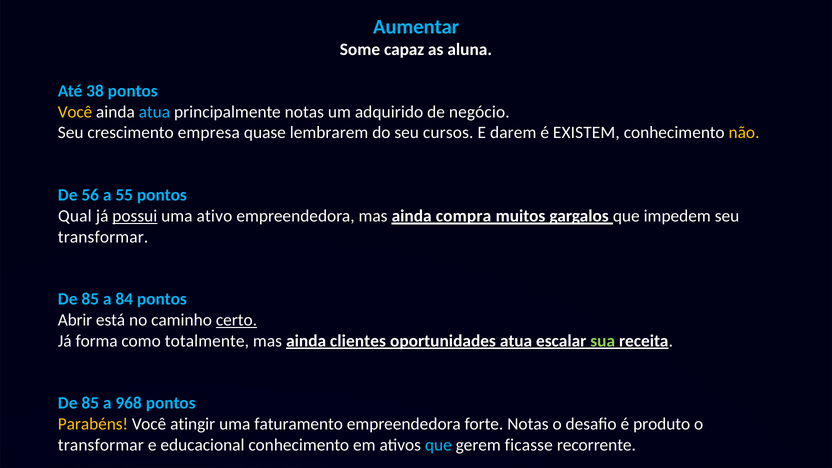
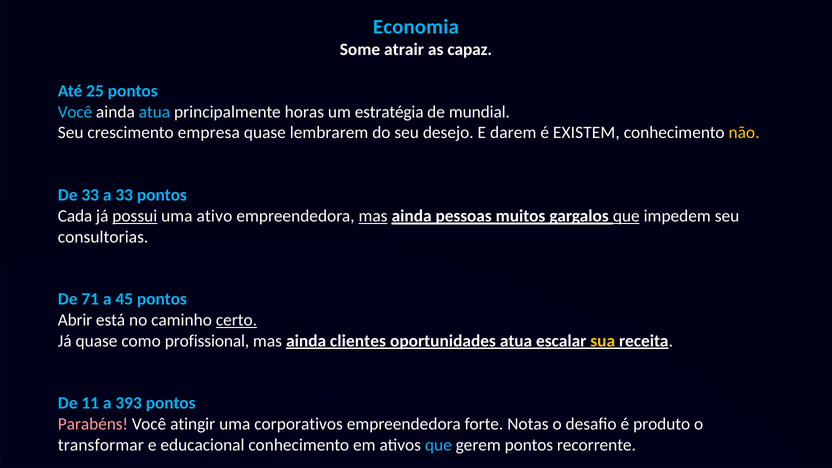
Aumentar: Aumentar -> Economia
capaz: capaz -> atrair
aluna: aluna -> capaz
38: 38 -> 25
Você at (75, 112) colour: yellow -> light blue
principalmente notas: notas -> horas
adquirido: adquirido -> estratégia
negócio: negócio -> mundial
cursos: cursos -> desejo
De 56: 56 -> 33
a 55: 55 -> 33
Qual: Qual -> Cada
mas at (373, 216) underline: none -> present
compra: compra -> pessoas
que at (626, 216) underline: none -> present
transformar at (103, 237): transformar -> consultorias
85 at (90, 299): 85 -> 71
84: 84 -> 45
Já forma: forma -> quase
totalmente: totalmente -> profissional
sua colour: light green -> yellow
85 at (90, 403): 85 -> 11
968: 968 -> 393
Parabéns colour: yellow -> pink
faturamento: faturamento -> corporativos
gerem ficasse: ficasse -> pontos
